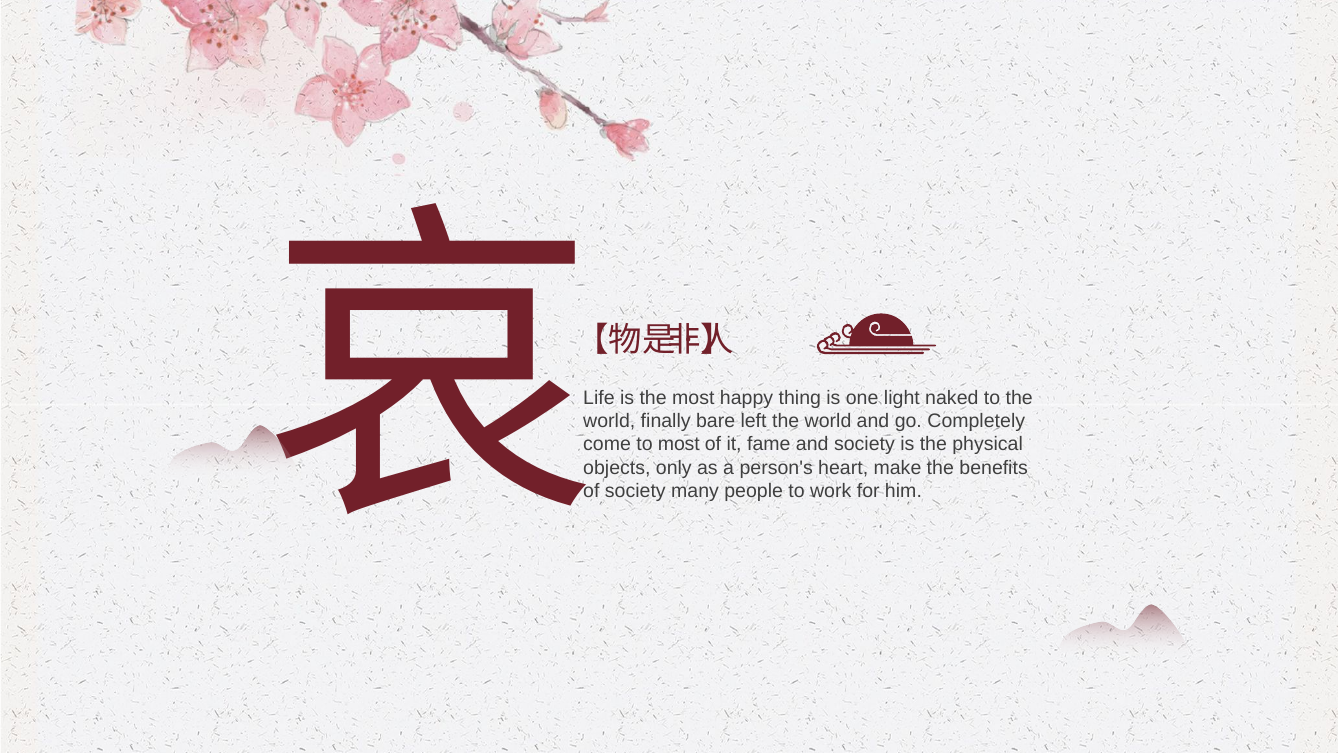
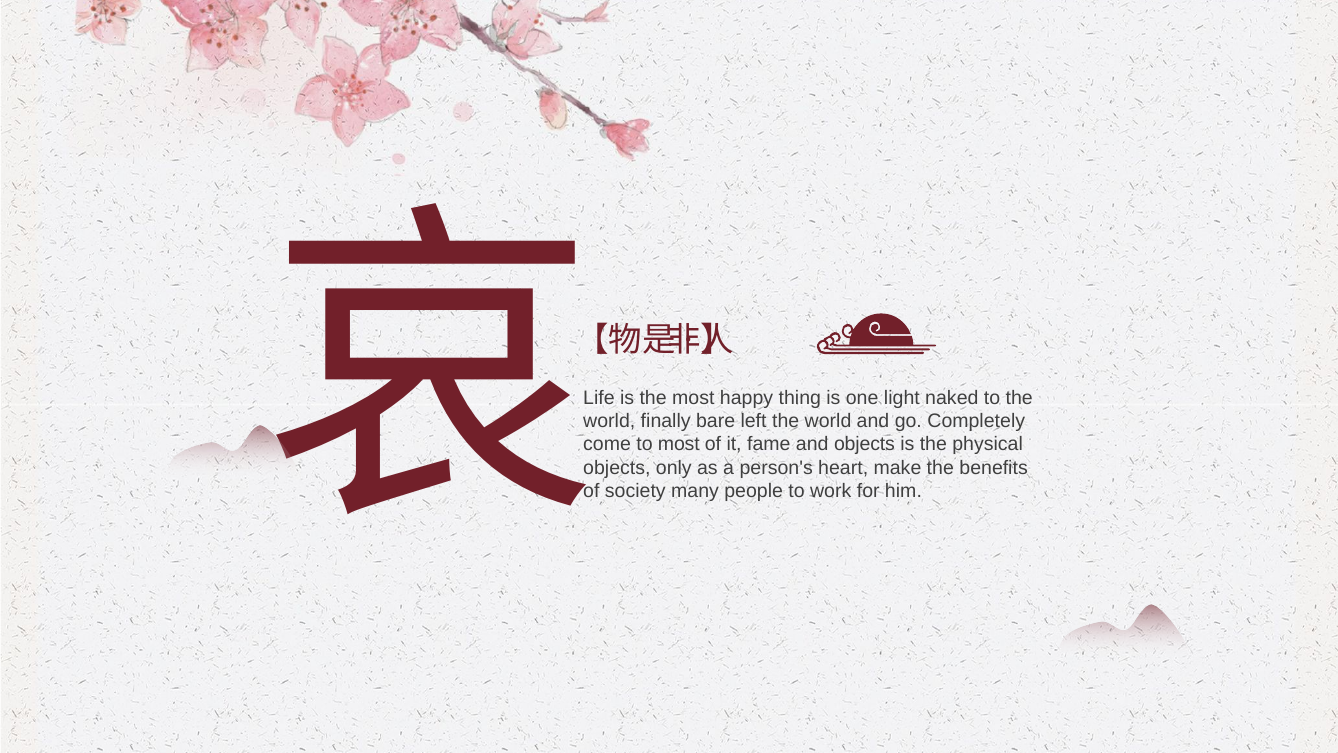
and society: society -> objects
